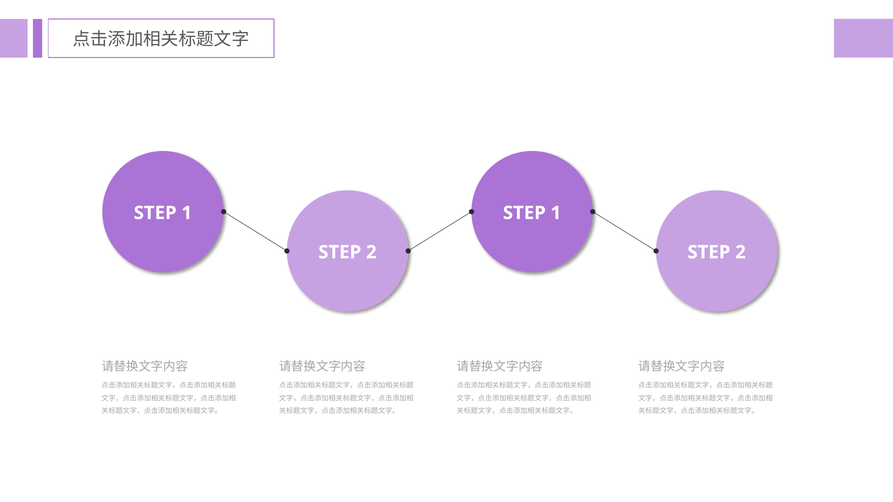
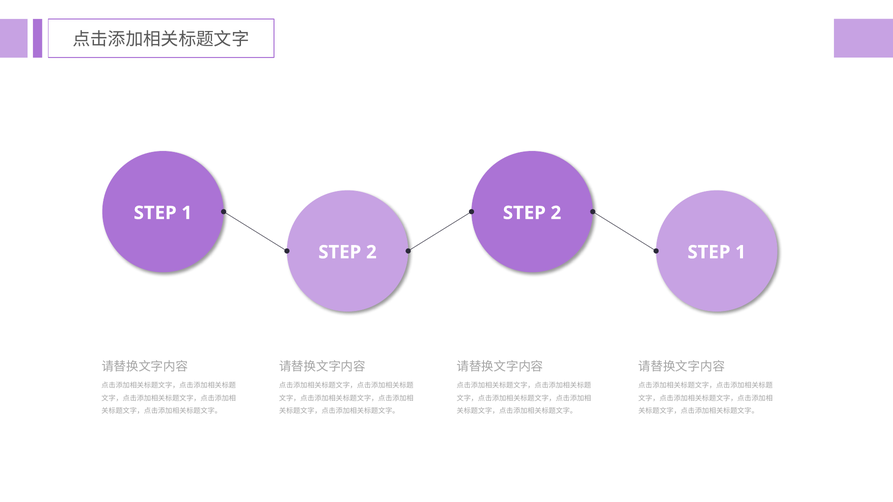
1 at (556, 213): 1 -> 2
2 at (741, 252): 2 -> 1
